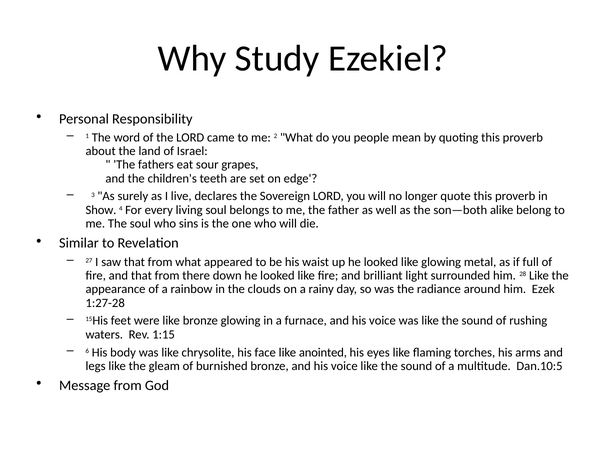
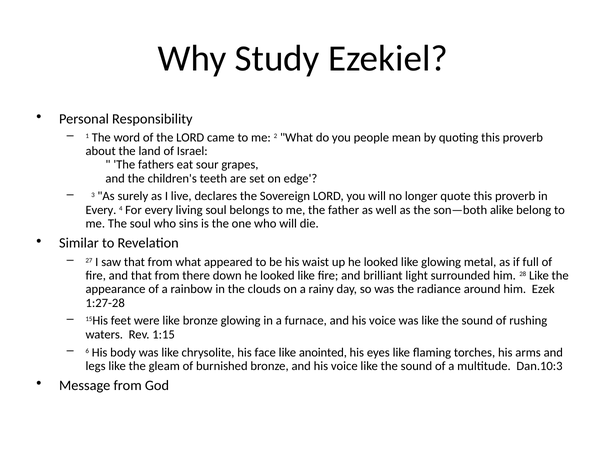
Show at (101, 210): Show -> Every
Dan.10:5: Dan.10:5 -> Dan.10:3
